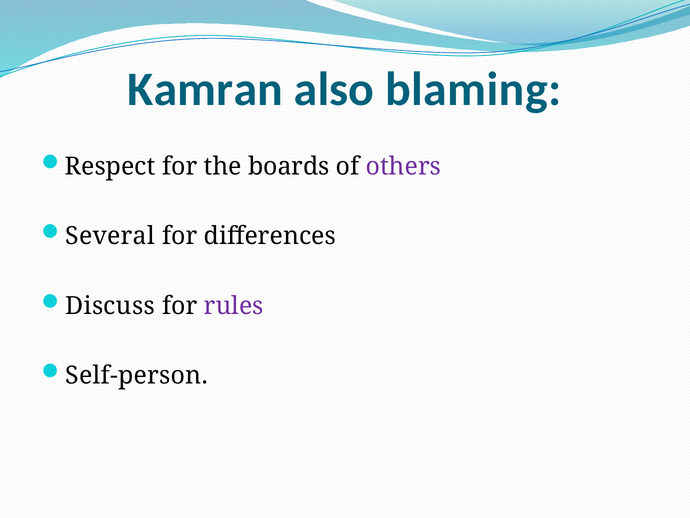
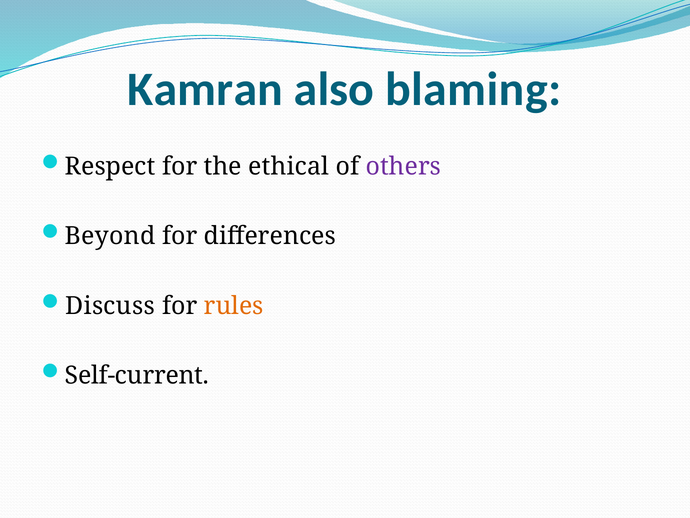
boards: boards -> ethical
Several: Several -> Beyond
rules colour: purple -> orange
Self-person: Self-person -> Self-current
